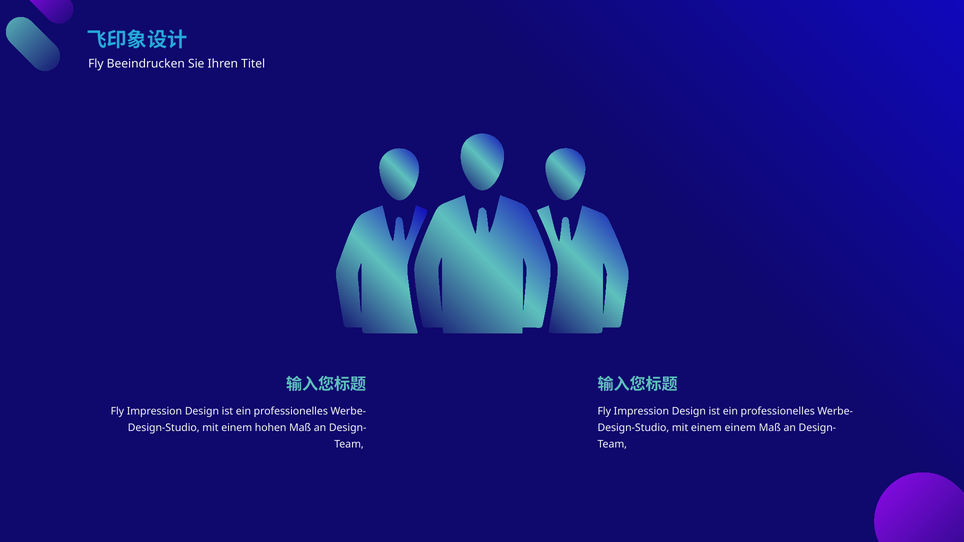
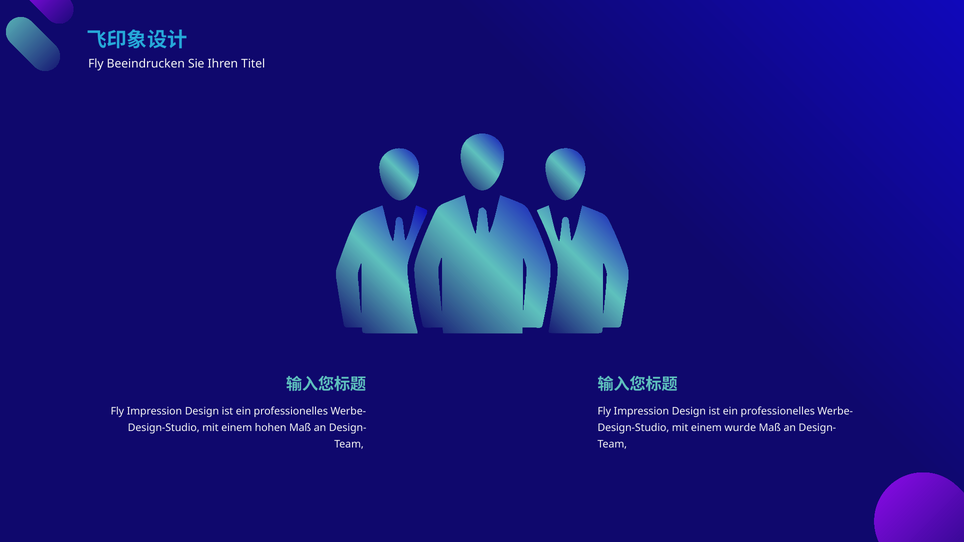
einem einem: einem -> wurde
